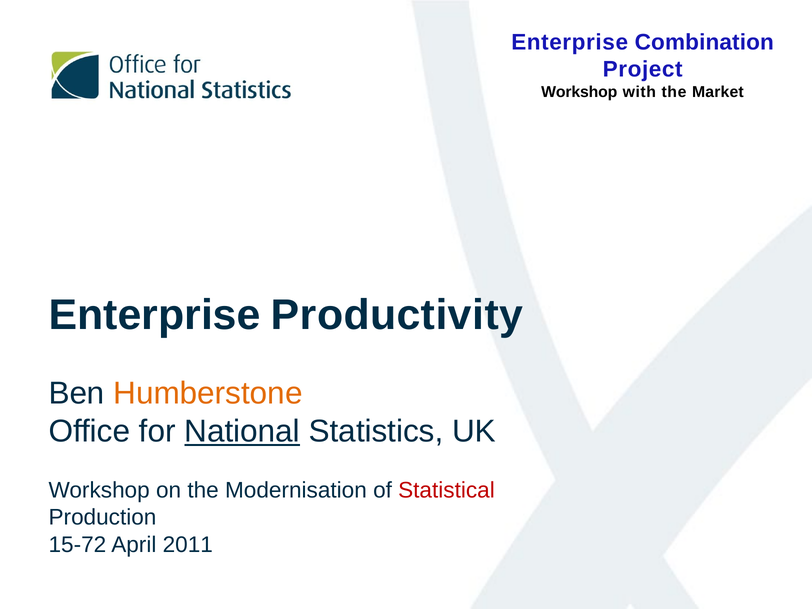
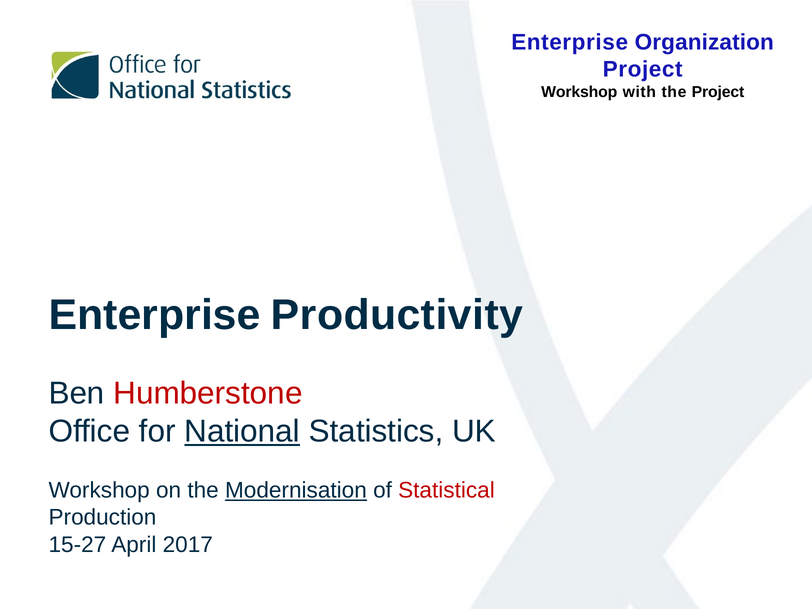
Combination: Combination -> Organization
the Market: Market -> Project
Humberstone colour: orange -> red
Modernisation underline: none -> present
15-72: 15-72 -> 15-27
2011: 2011 -> 2017
